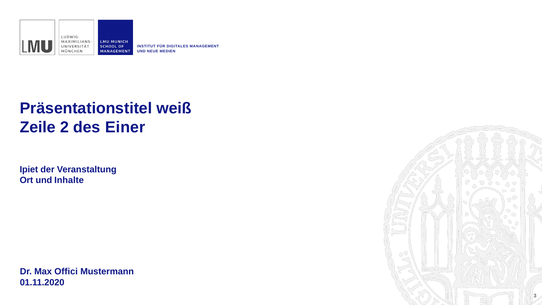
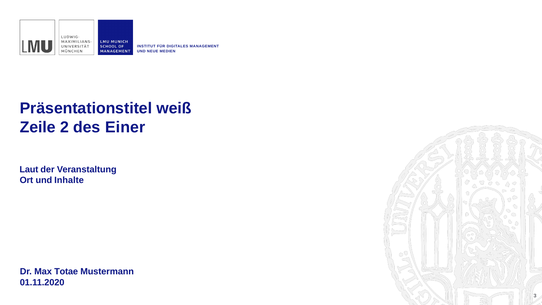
Ipiet: Ipiet -> Laut
Offici: Offici -> Totae
